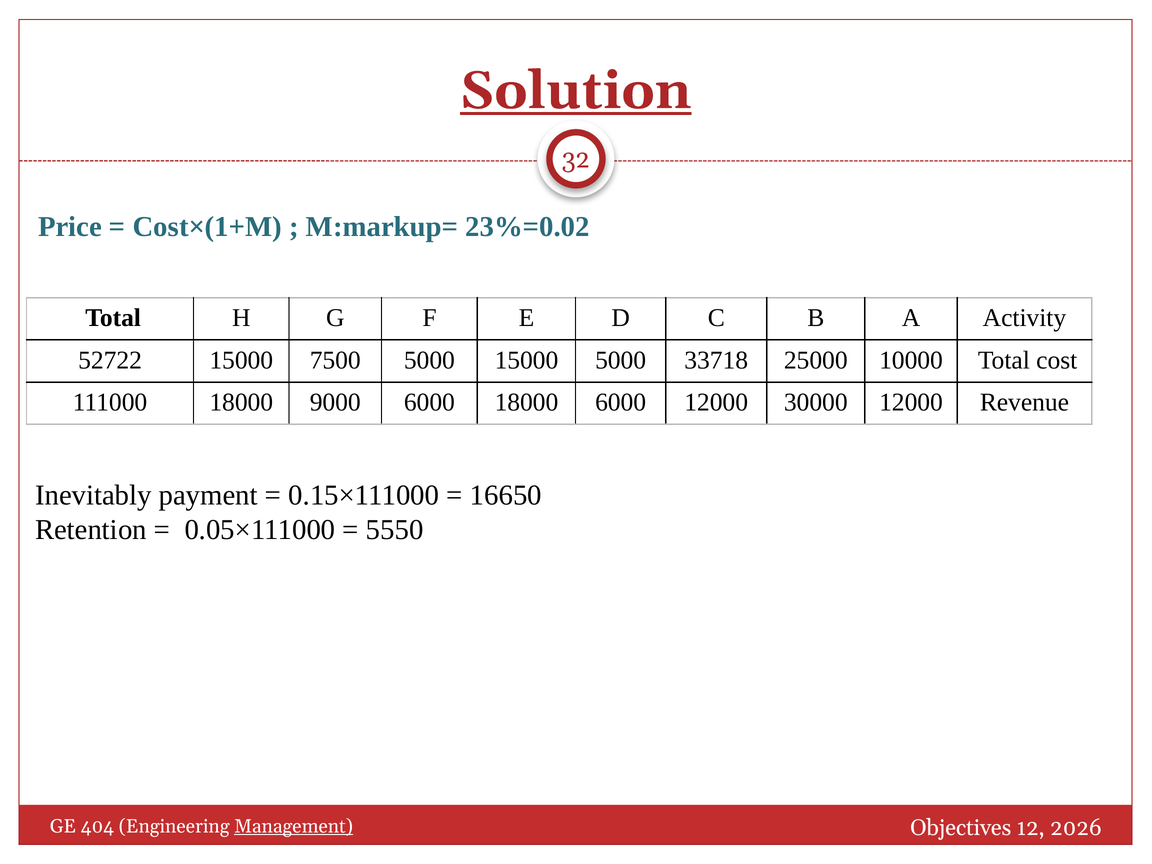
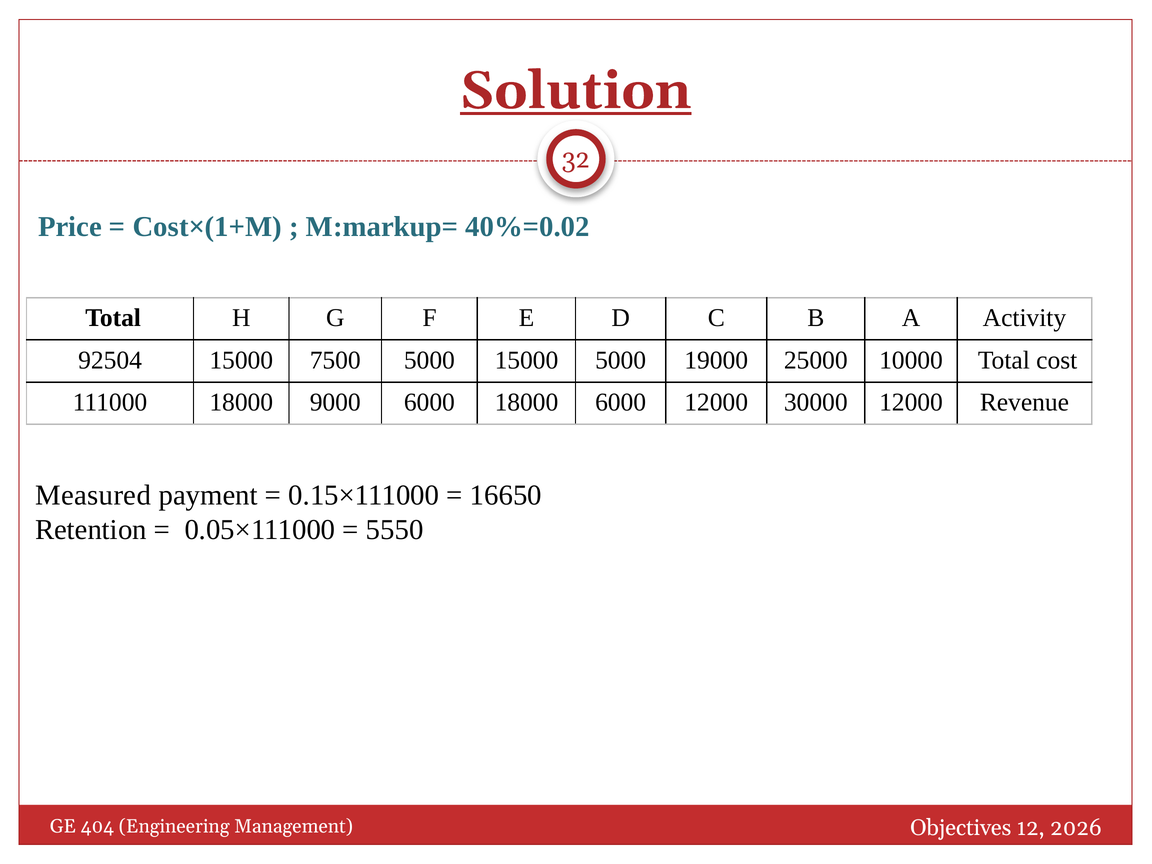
23%=0.02: 23%=0.02 -> 40%=0.02
52722: 52722 -> 92504
33718: 33718 -> 19000
Inevitably: Inevitably -> Measured
Management underline: present -> none
